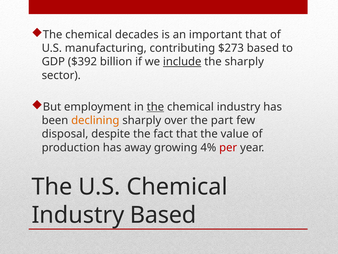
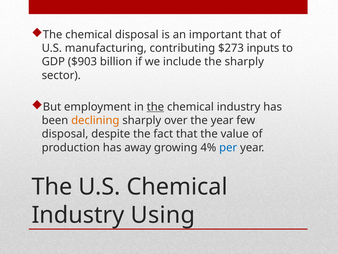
chemical decades: decades -> disposal
$273 based: based -> inputs
$392: $392 -> $903
include underline: present -> none
the part: part -> year
per colour: red -> blue
Industry Based: Based -> Using
